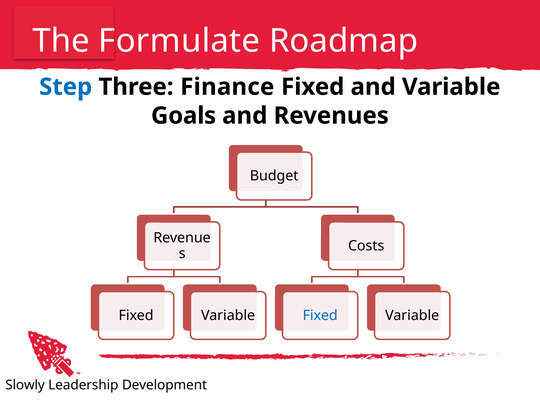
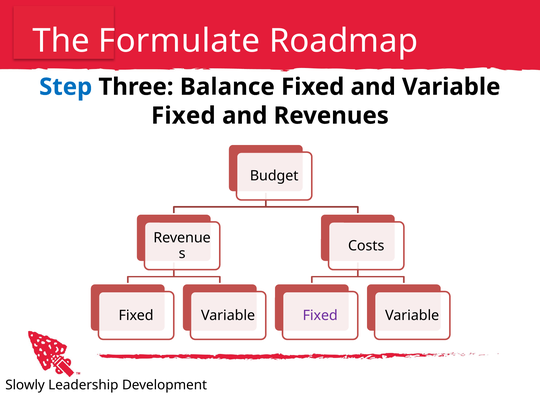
Finance: Finance -> Balance
Goals at (184, 116): Goals -> Fixed
Fixed at (320, 315) colour: blue -> purple
